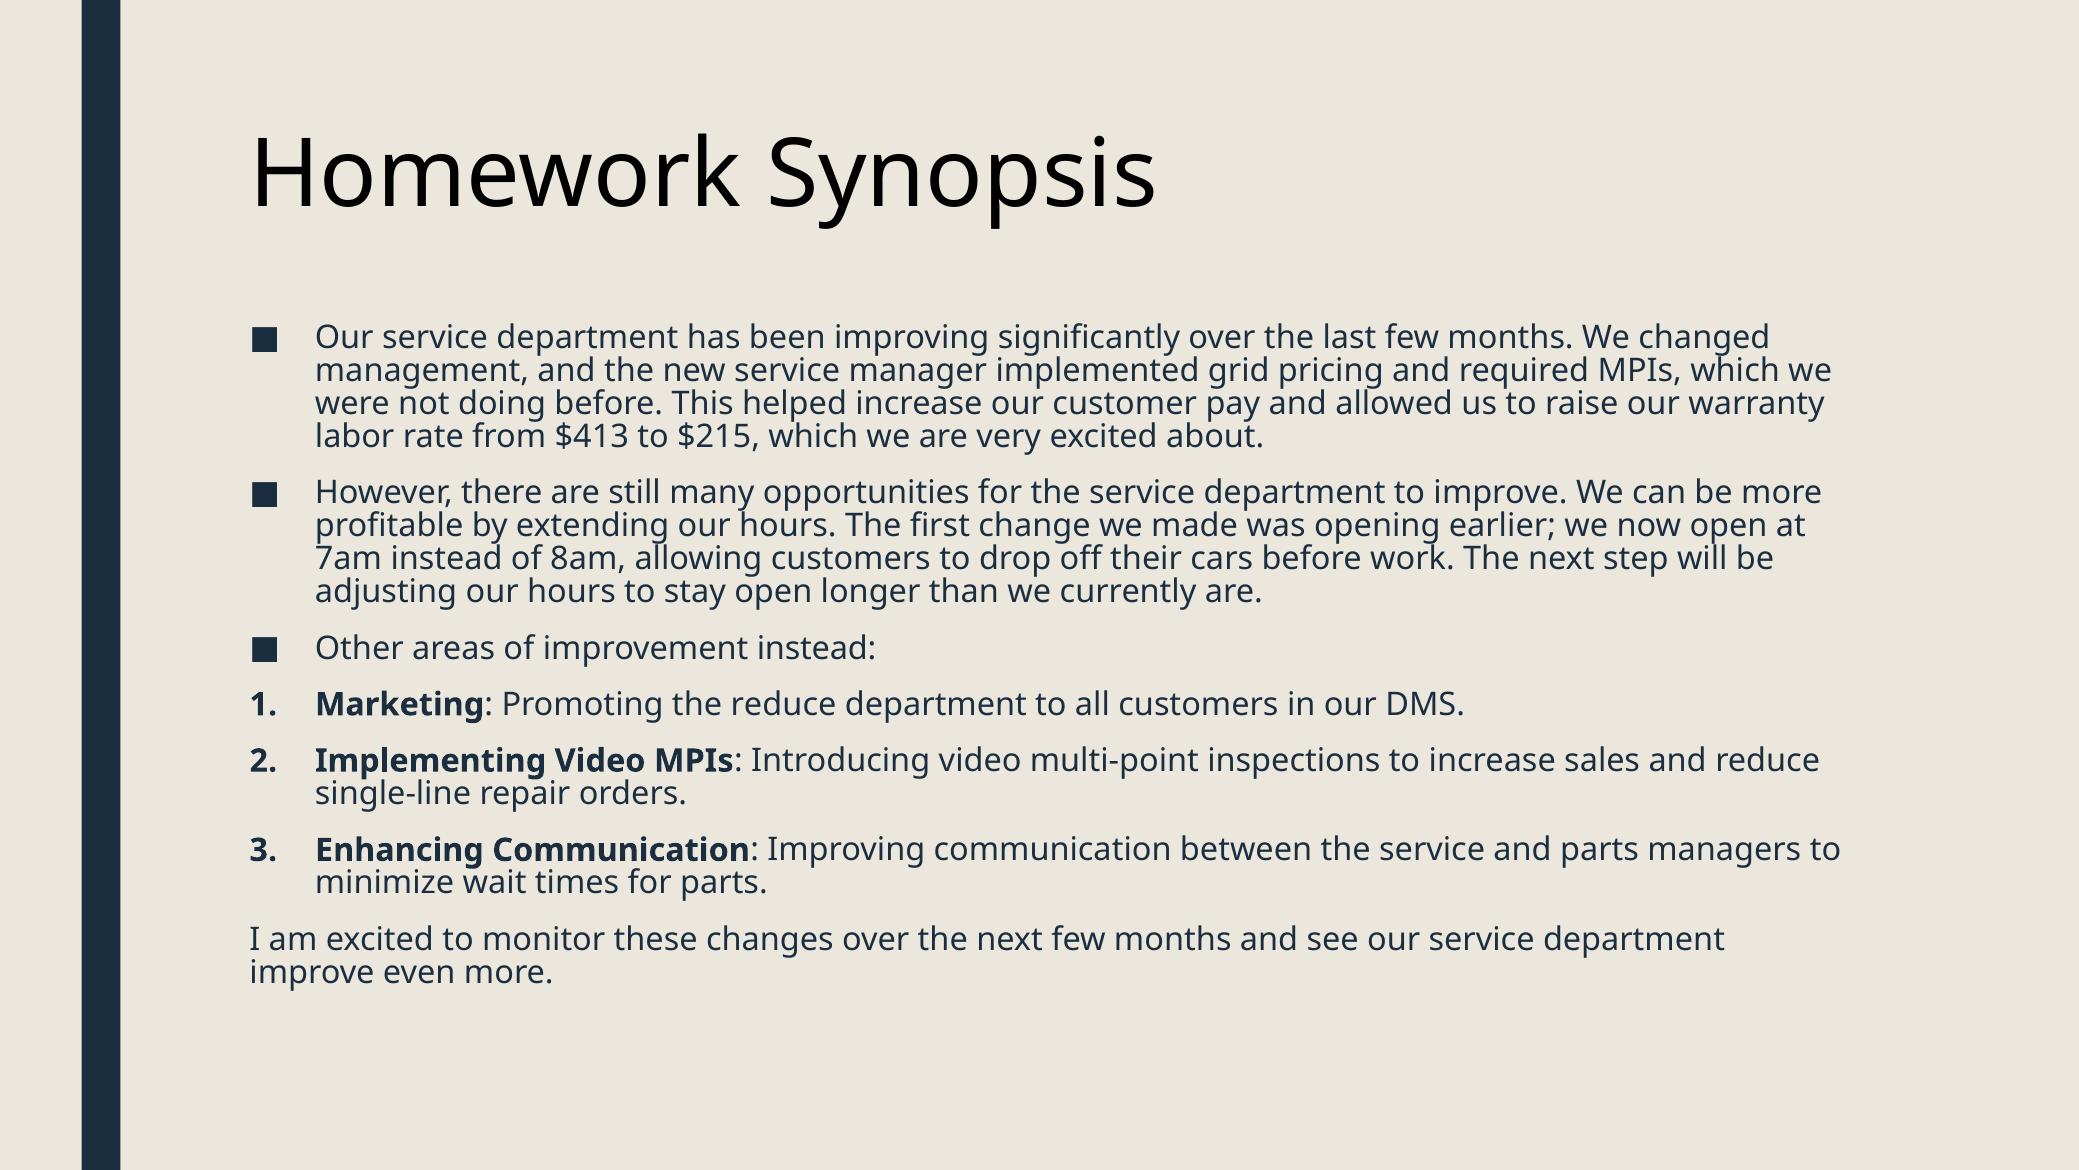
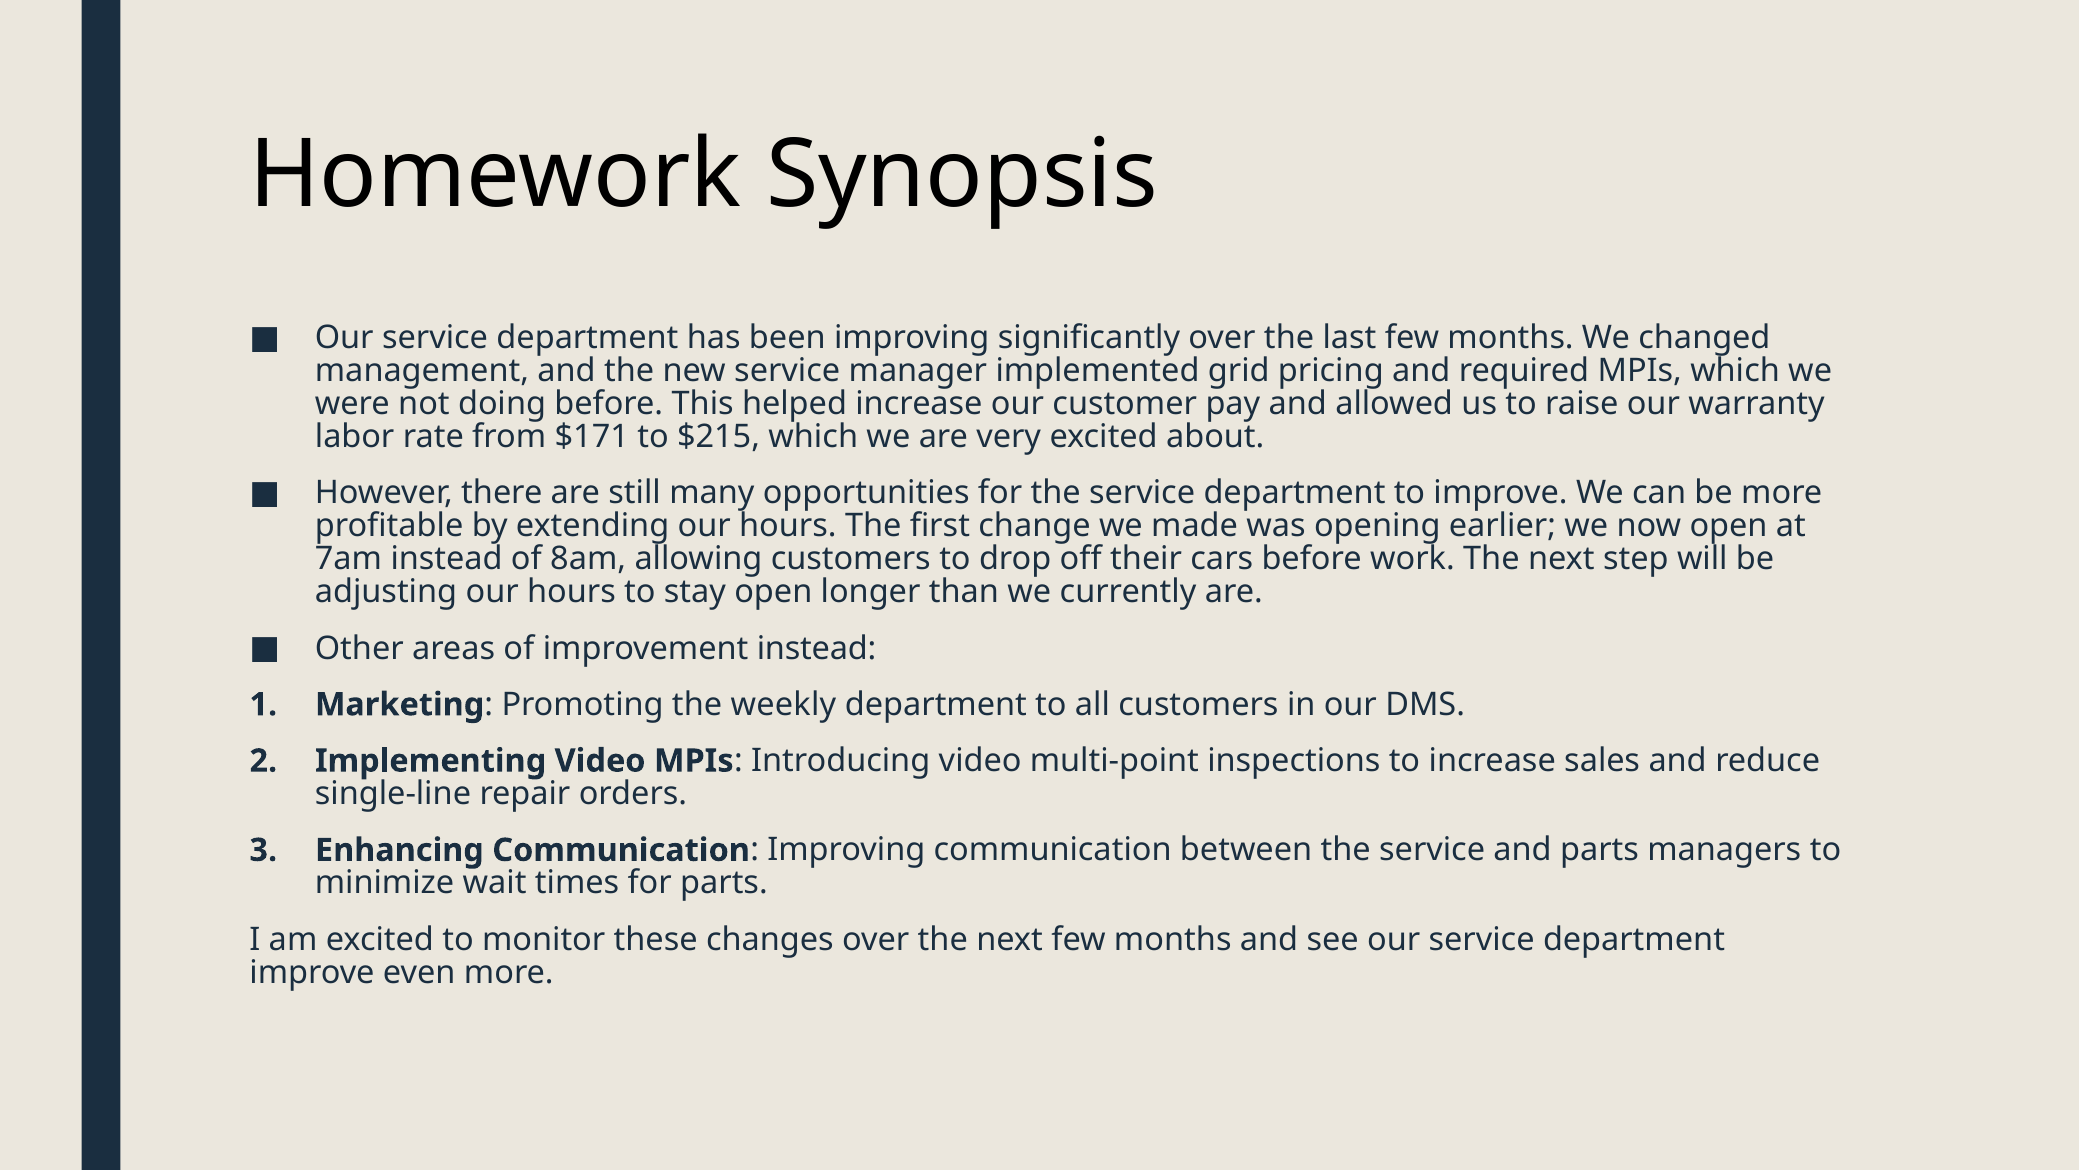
$413: $413 -> $171
the reduce: reduce -> weekly
